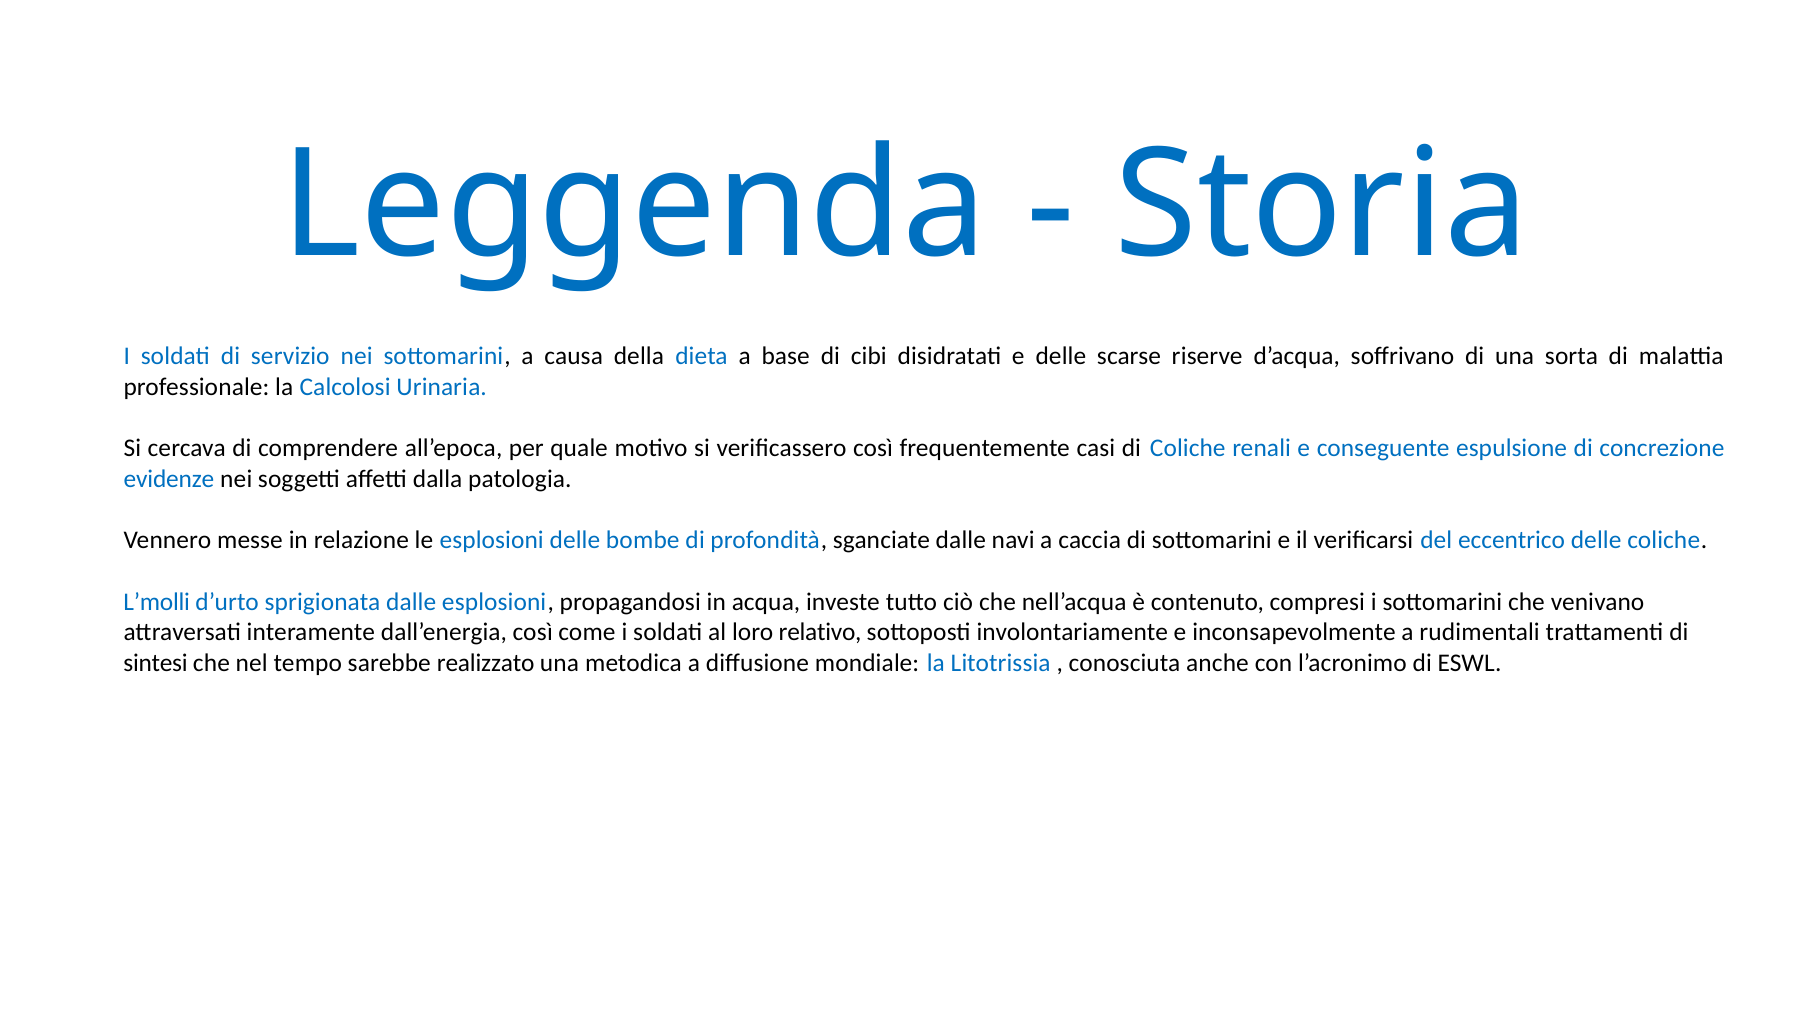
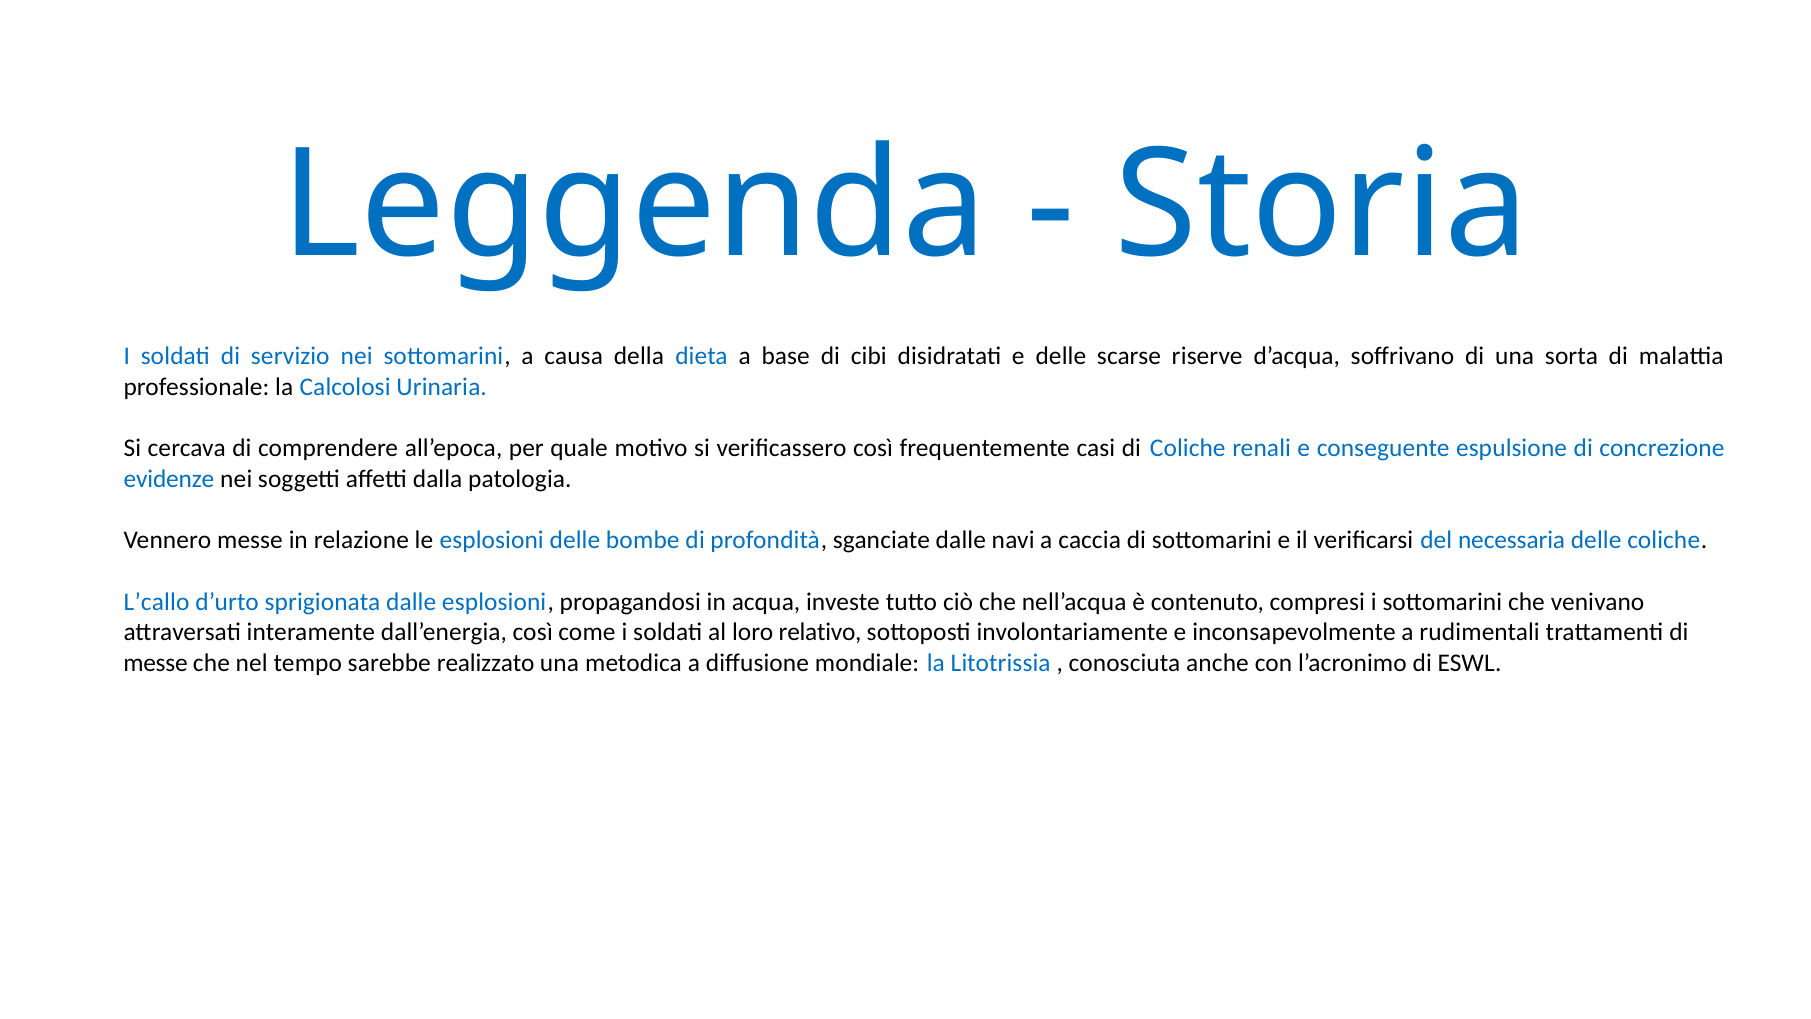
eccentrico: eccentrico -> necessaria
L’molli: L’molli -> L’callo
sintesi at (156, 663): sintesi -> messe
